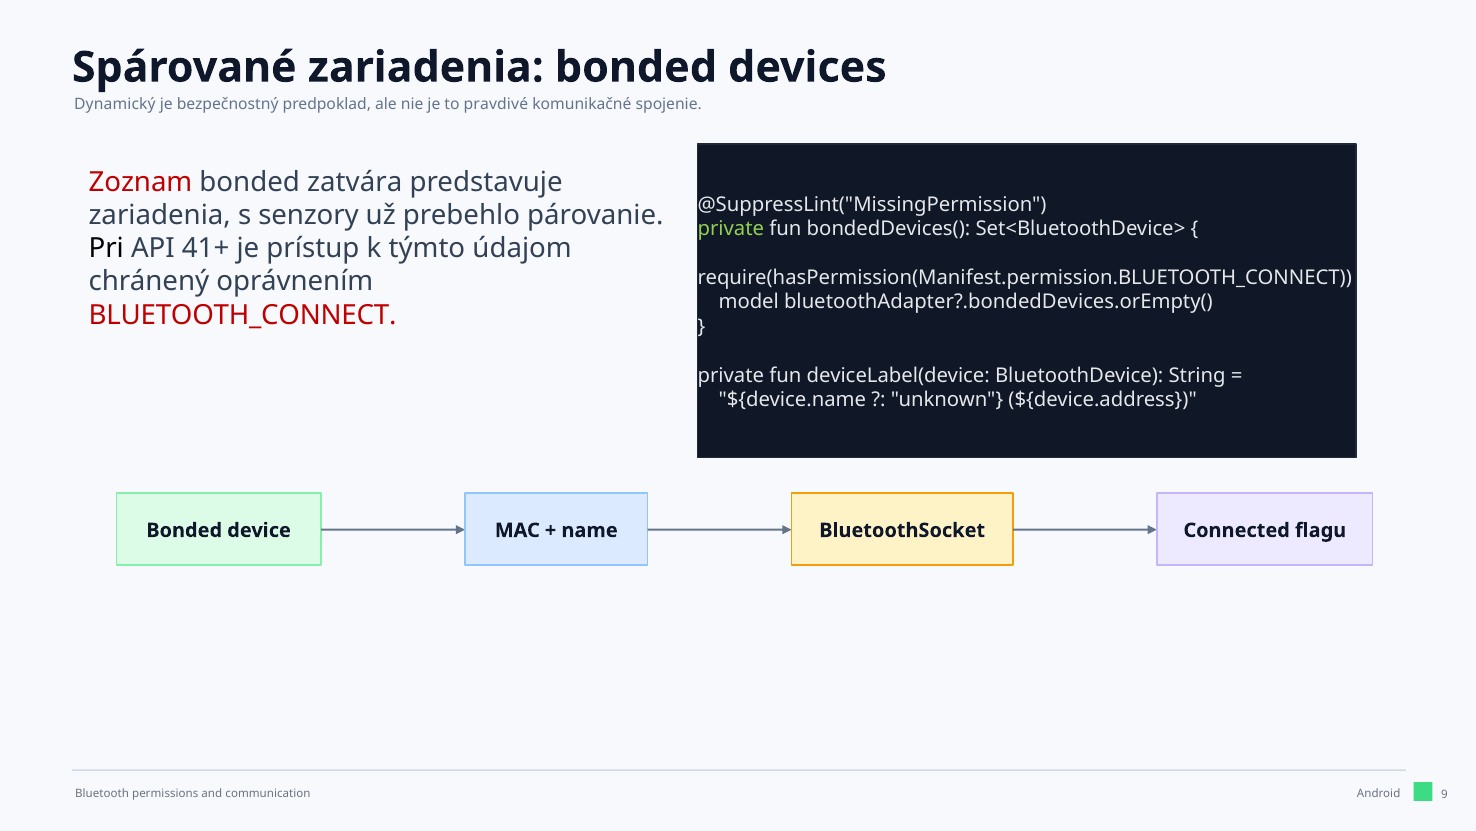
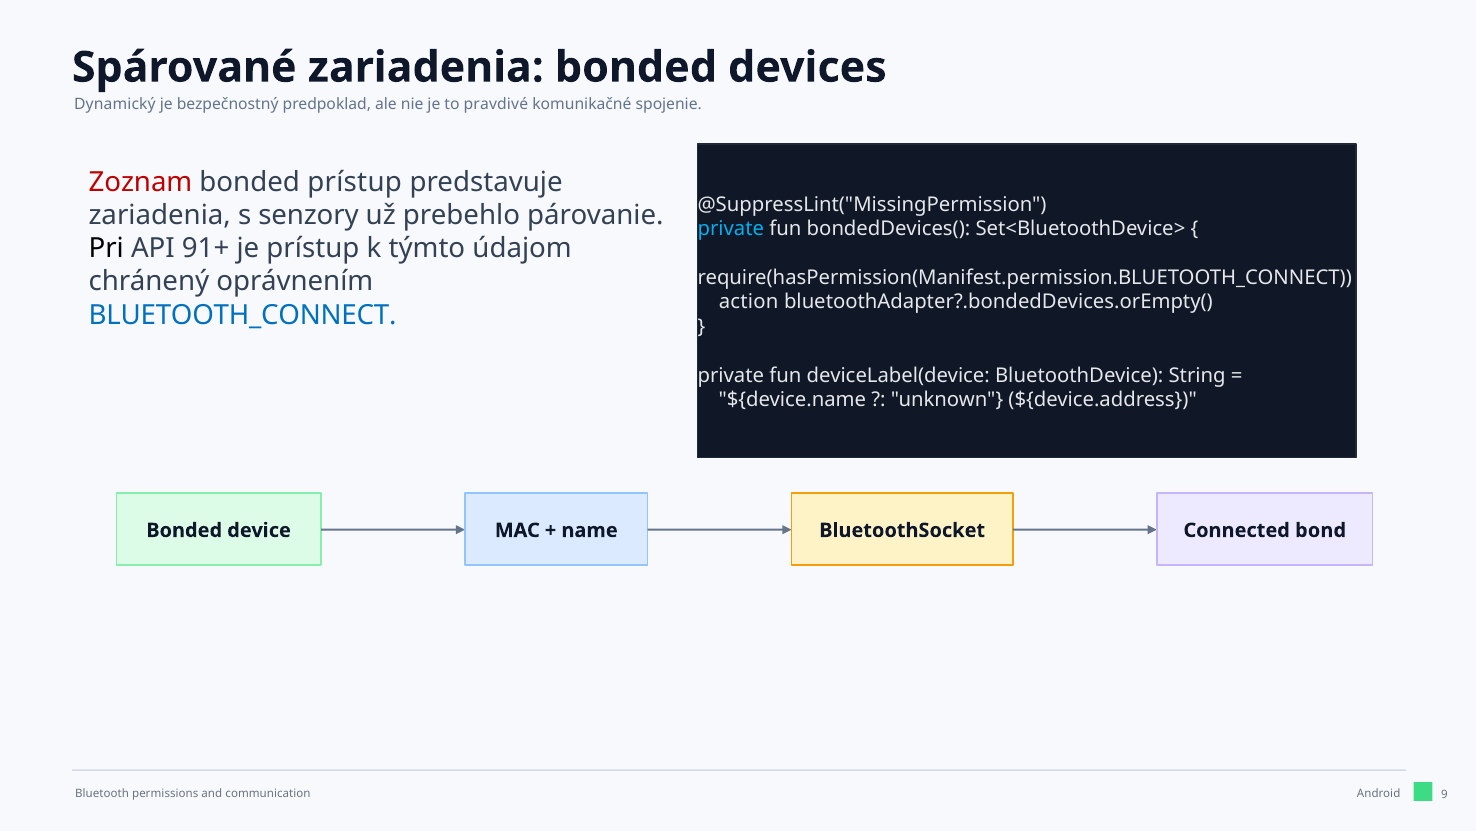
bonded zatvára: zatvára -> prístup
private at (731, 229) colour: light green -> light blue
41+: 41+ -> 91+
model: model -> action
BLUETOOTH_CONNECT colour: red -> blue
flagu: flagu -> bond
